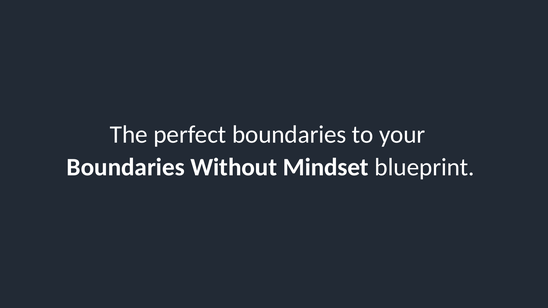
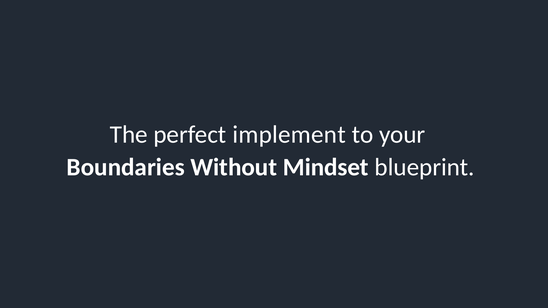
perfect boundaries: boundaries -> implement
